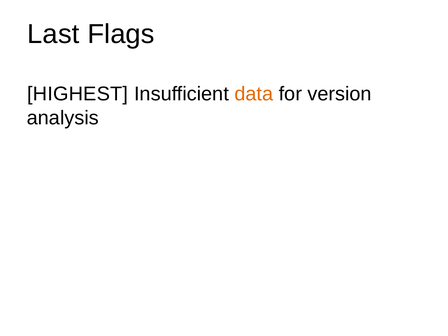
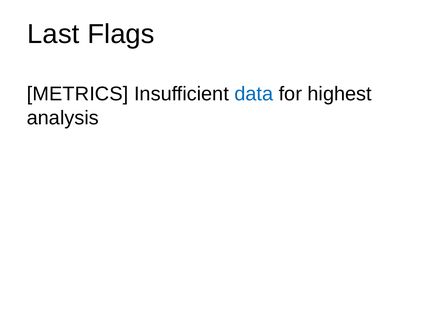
HIGHEST: HIGHEST -> METRICS
data colour: orange -> blue
version: version -> highest
